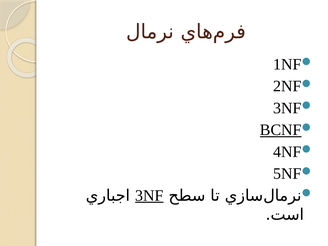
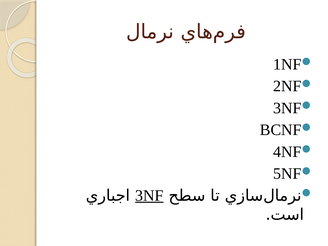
BCNF underline: present -> none
